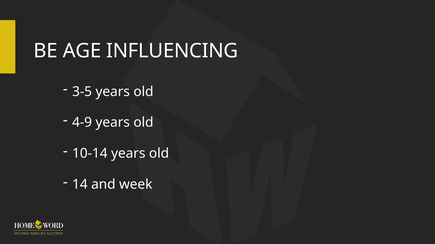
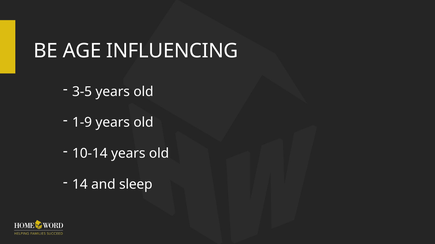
4-9: 4-9 -> 1-9
week: week -> sleep
